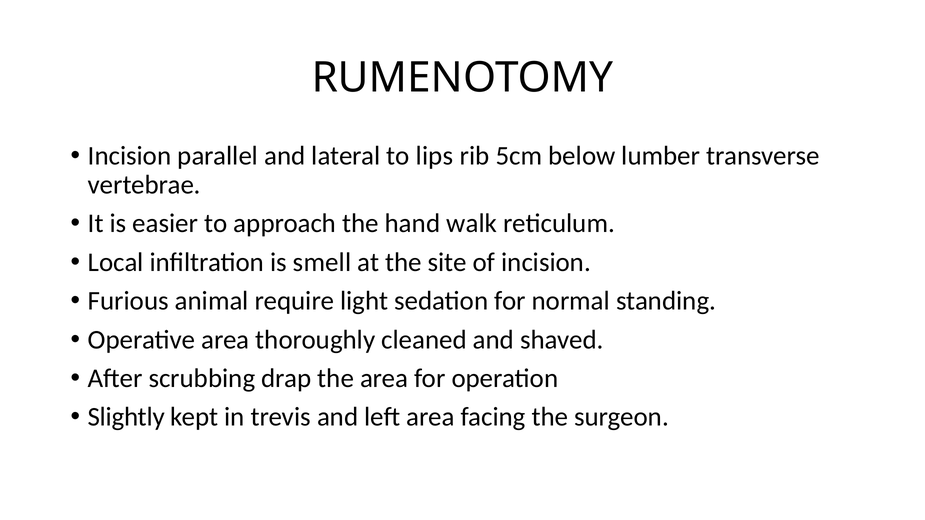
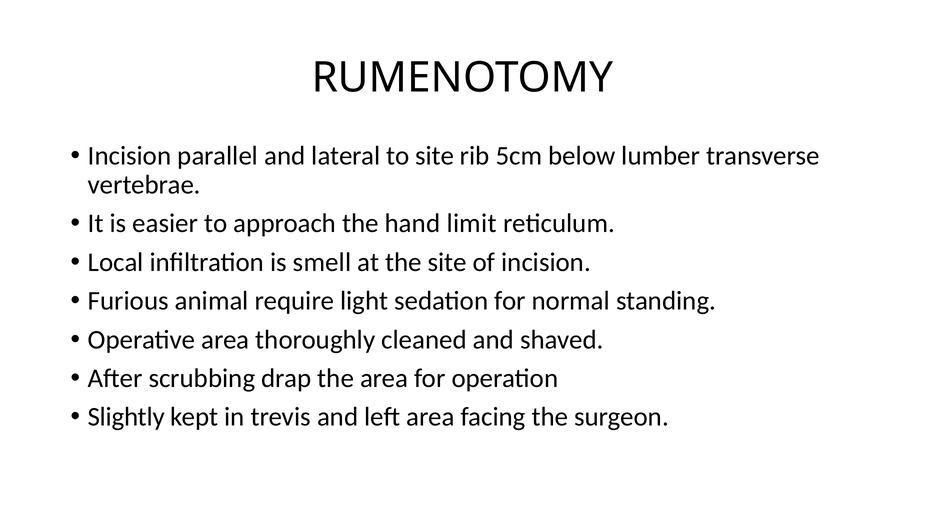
to lips: lips -> site
walk: walk -> limit
